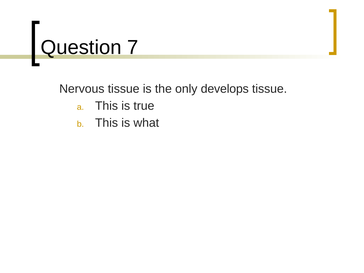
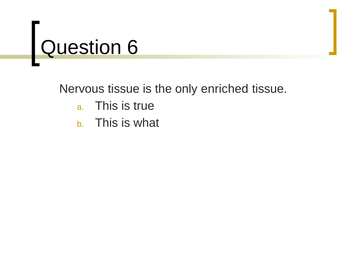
7: 7 -> 6
develops: develops -> enriched
